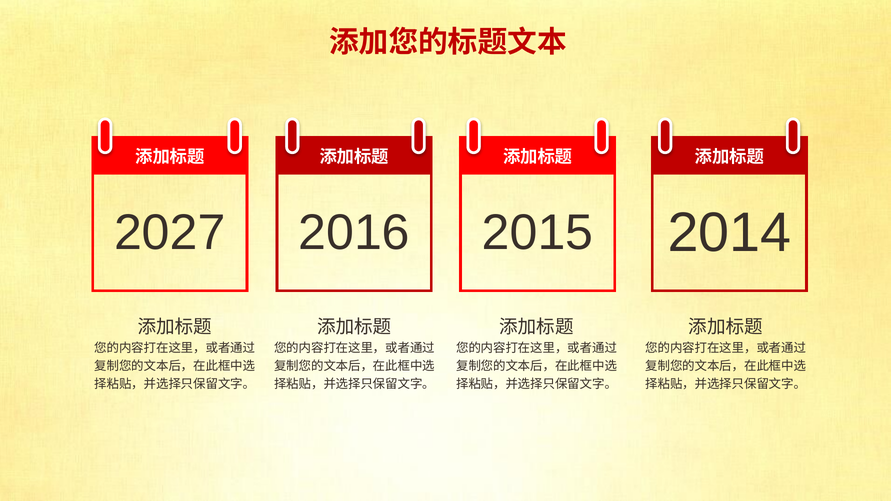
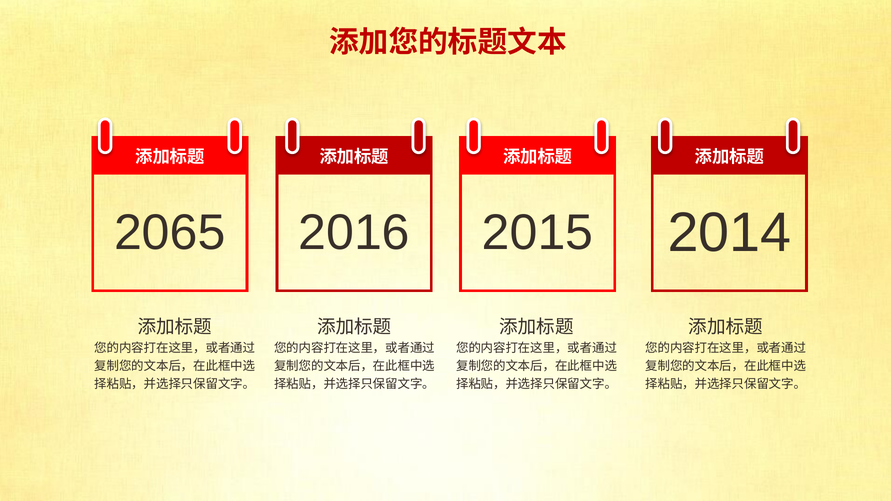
2027: 2027 -> 2065
